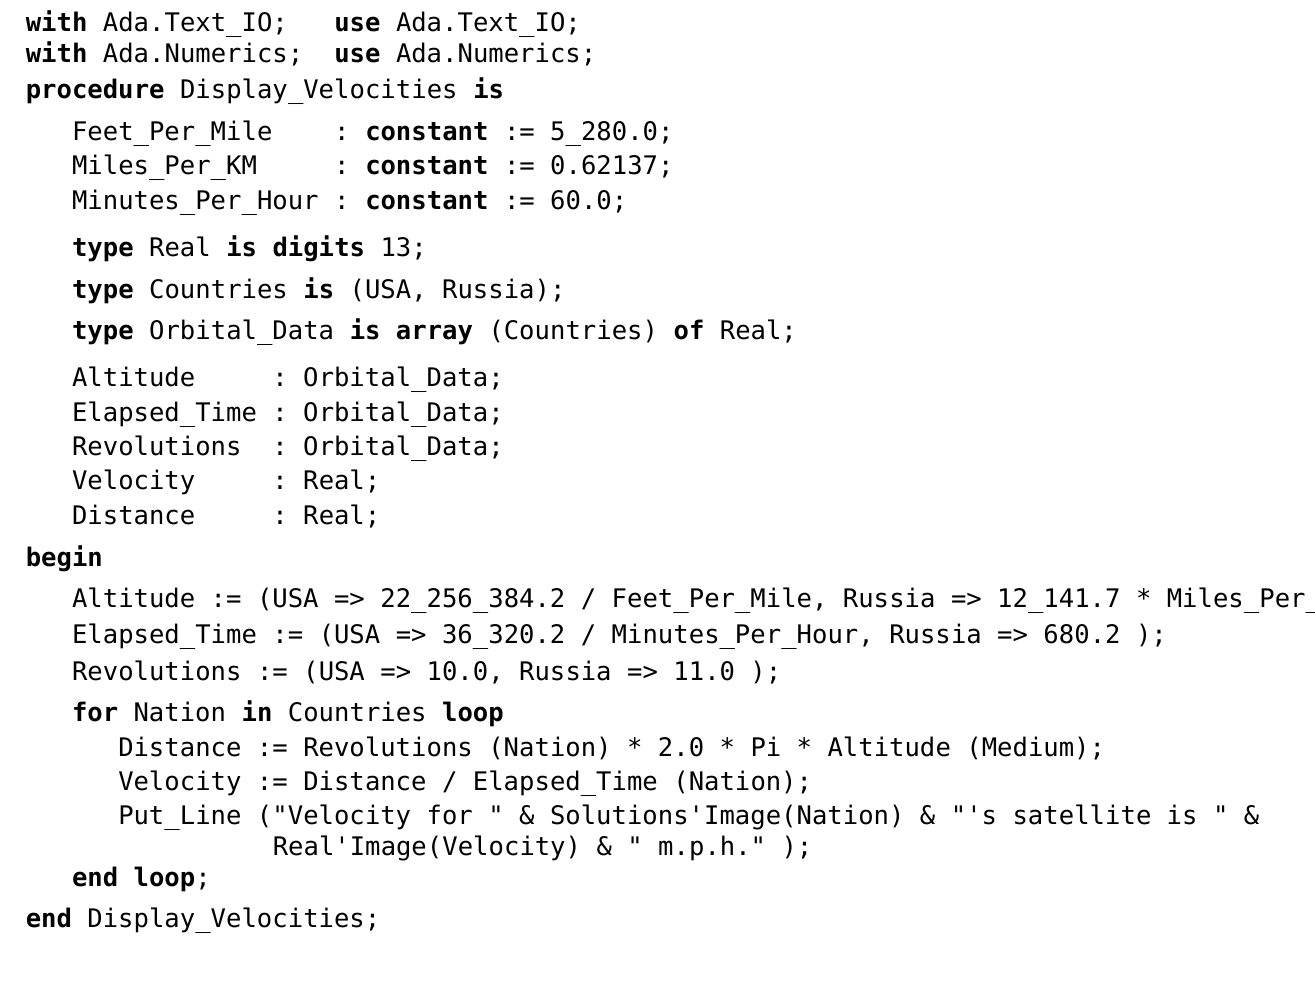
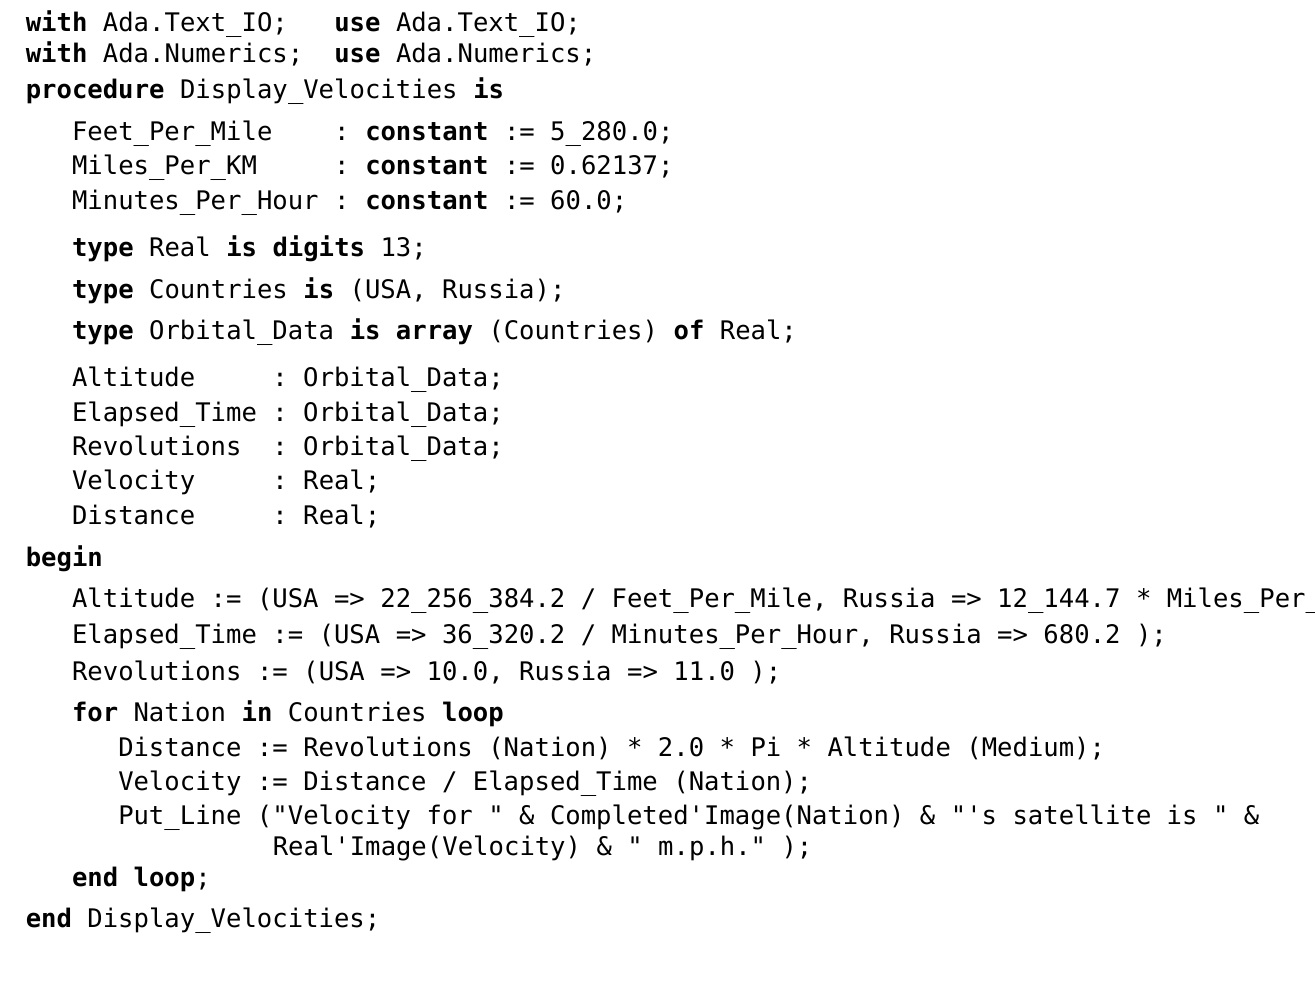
12_141.7: 12_141.7 -> 12_144.7
Solutions'Image(Nation: Solutions'Image(Nation -> Completed'Image(Nation
